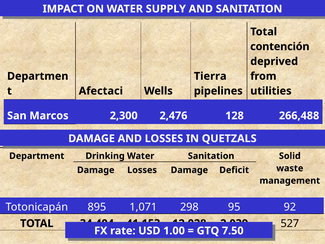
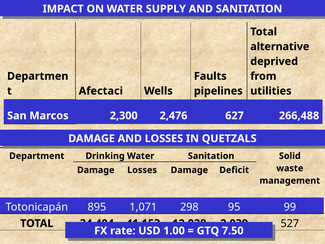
contención: contención -> alternative
Tierra: Tierra -> Faults
128: 128 -> 627
92: 92 -> 99
